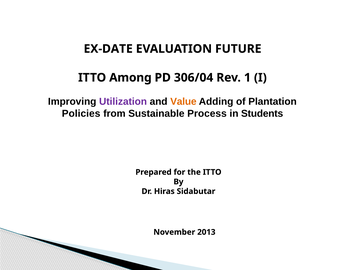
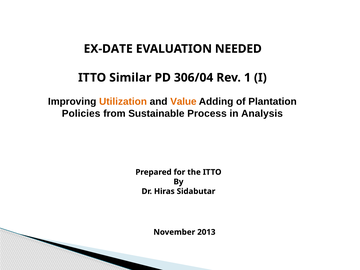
FUTURE: FUTURE -> NEEDED
Among: Among -> Similar
Utilization colour: purple -> orange
Students: Students -> Analysis
